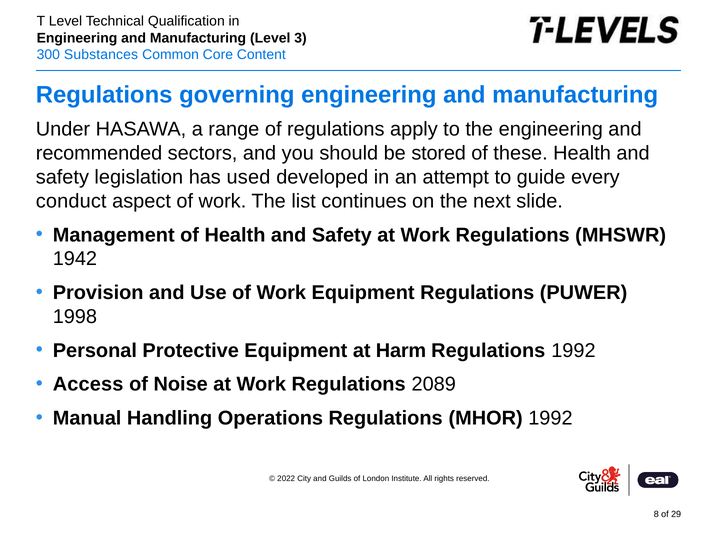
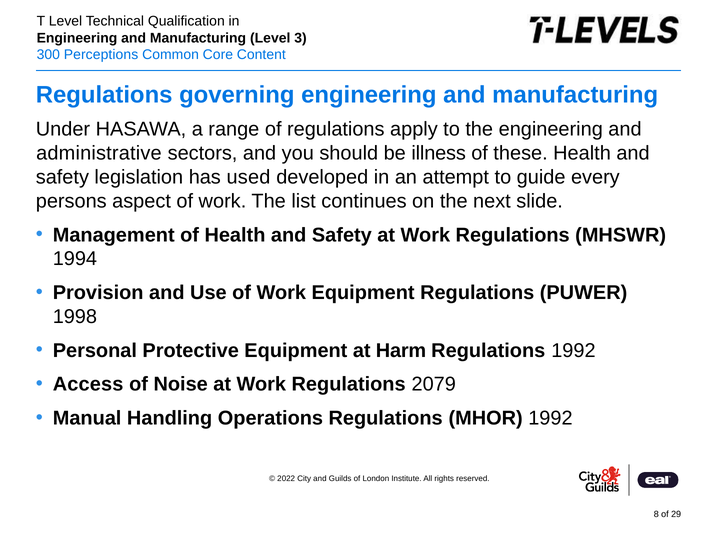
Substances: Substances -> Perceptions
recommended: recommended -> administrative
stored: stored -> illness
conduct: conduct -> persons
1942: 1942 -> 1994
2089: 2089 -> 2079
